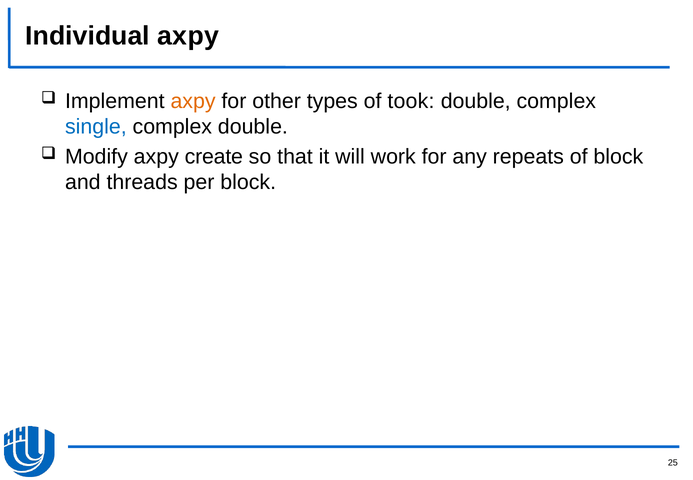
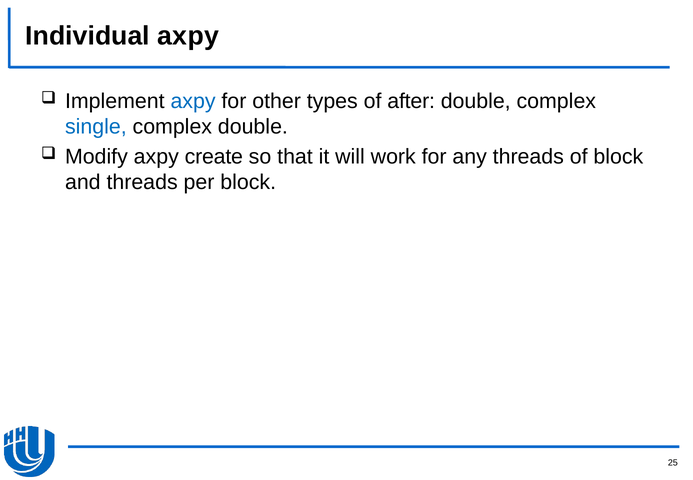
axpy at (193, 101) colour: orange -> blue
took: took -> after
any repeats: repeats -> threads
